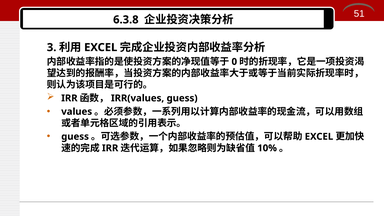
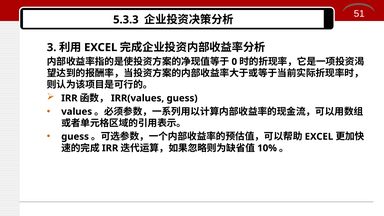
6.3.8: 6.3.8 -> 5.3.3
